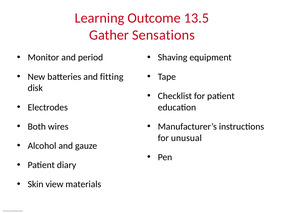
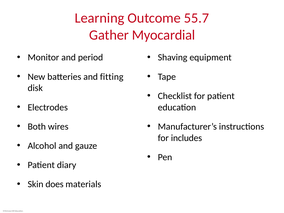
13.5: 13.5 -> 55.7
Sensations: Sensations -> Myocardial
unusual: unusual -> includes
view: view -> does
